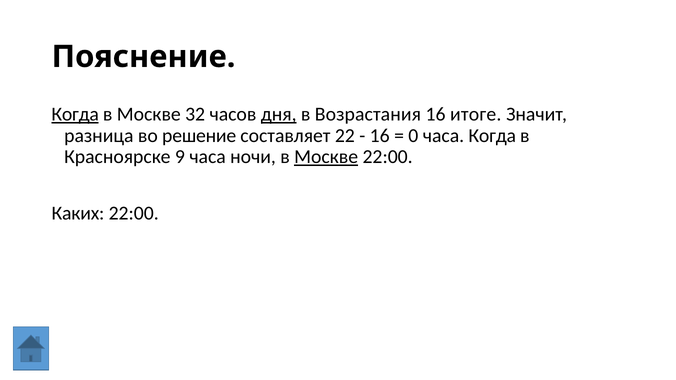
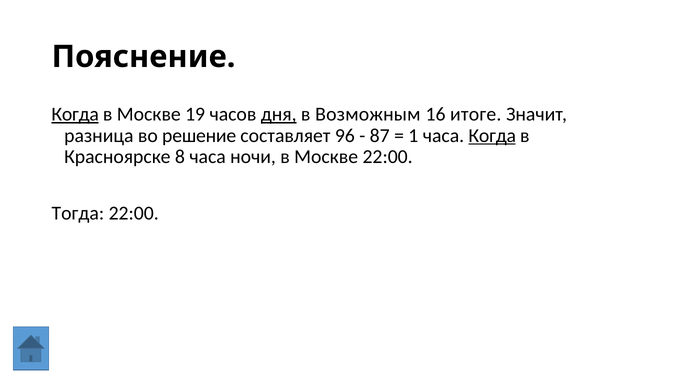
32: 32 -> 19
Возрастания: Возрастания -> Возможным
22: 22 -> 96
16 at (380, 136): 16 -> 87
0: 0 -> 1
Когда at (492, 136) underline: none -> present
9: 9 -> 8
Москве at (326, 157) underline: present -> none
Каких: Каких -> Тогда
